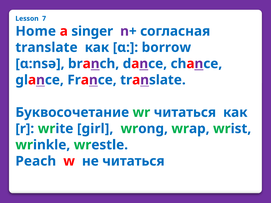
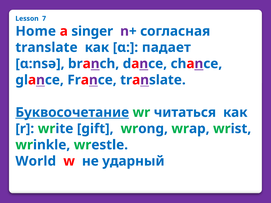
borrow: borrow -> падает
Буквосочетание underline: none -> present
girl: girl -> gift
Peach: Peach -> World
не читaться: читaться -> ударный
